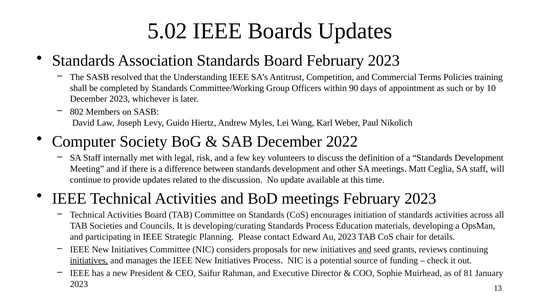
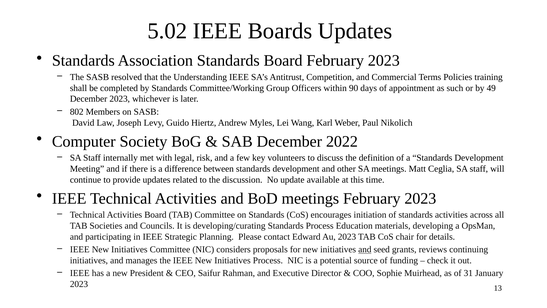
10: 10 -> 49
initiatives at (89, 260) underline: present -> none
81: 81 -> 31
